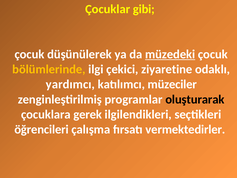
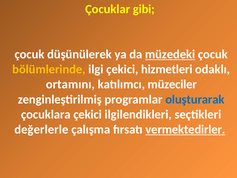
ziyaretine: ziyaretine -> hizmetleri
yardımcı: yardımcı -> ortamını
oluşturarak colour: black -> blue
çocuklara gerek: gerek -> çekici
öğrencileri: öğrencileri -> değerlerle
vermektedirler underline: none -> present
